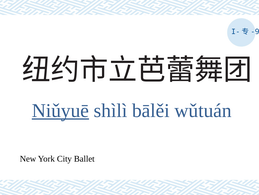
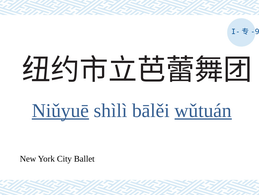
wǔtuán underline: none -> present
